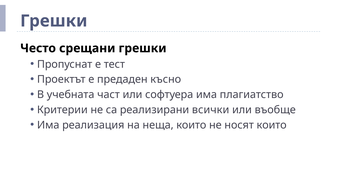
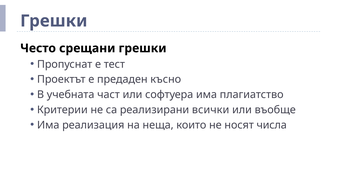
носят които: които -> числа
